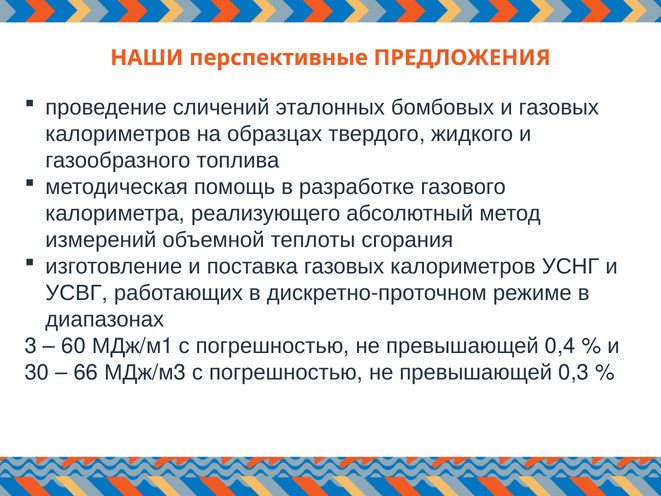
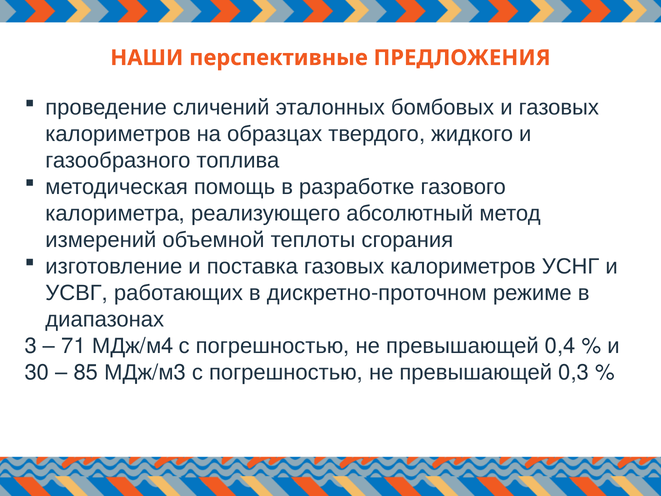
60: 60 -> 71
1: 1 -> 4
66: 66 -> 85
